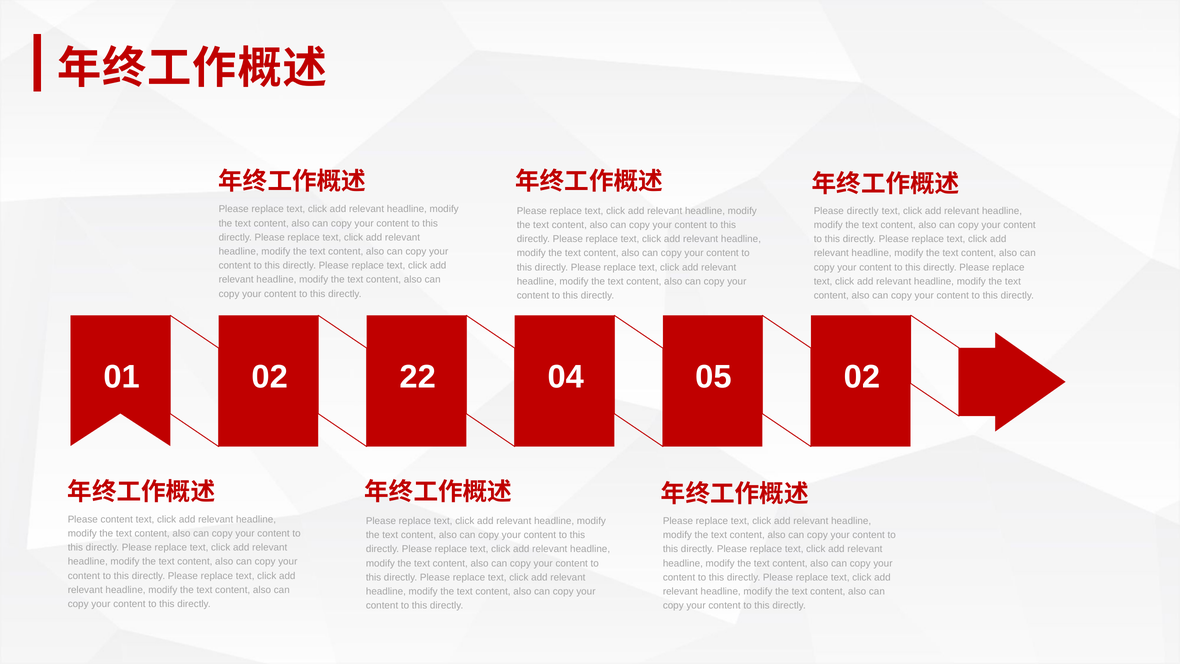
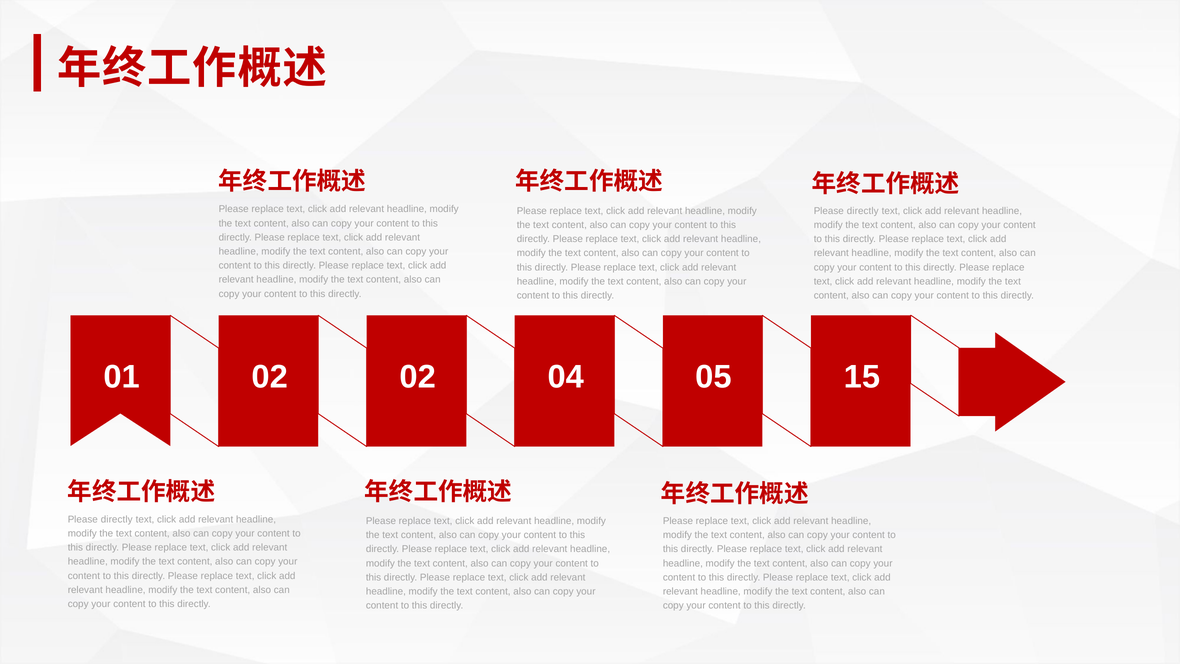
02 22: 22 -> 02
05 02: 02 -> 15
content at (117, 519): content -> directly
